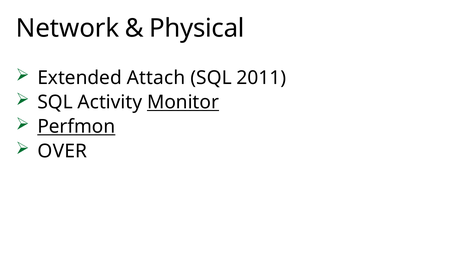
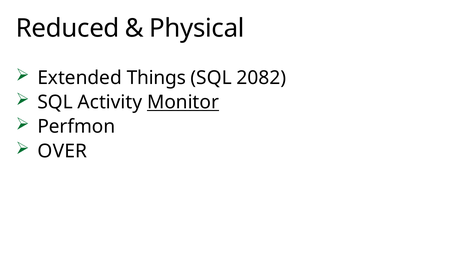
Network: Network -> Reduced
Attach: Attach -> Things
2011: 2011 -> 2082
Perfmon underline: present -> none
